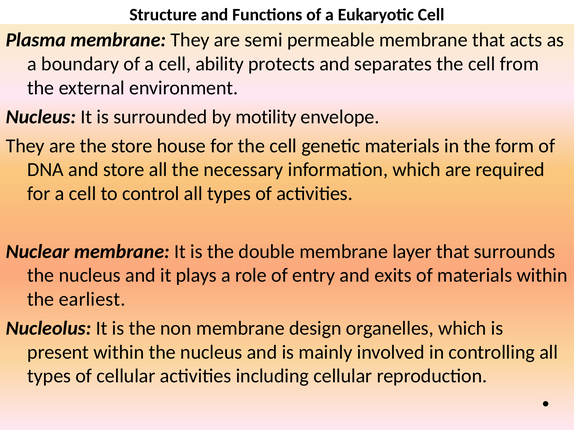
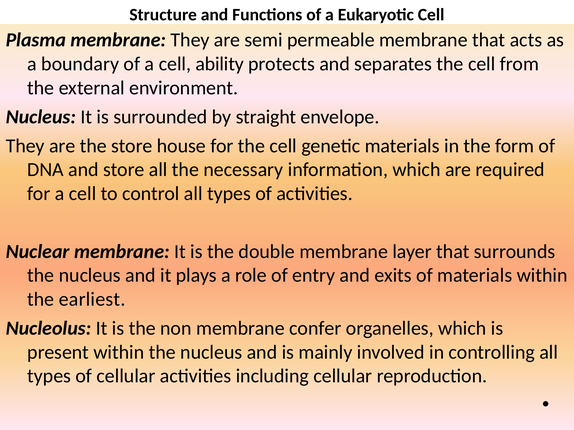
motility: motility -> straight
design: design -> confer
